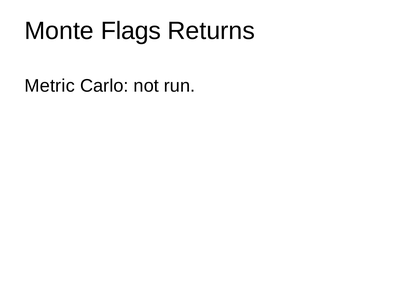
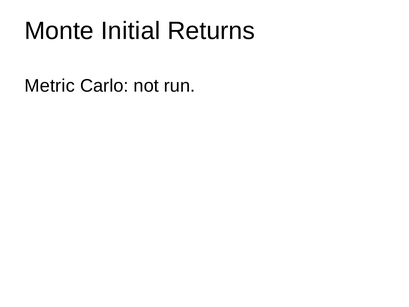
Flags: Flags -> Initial
